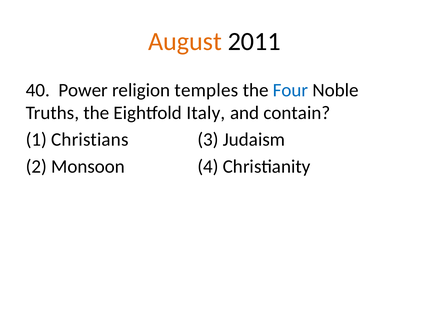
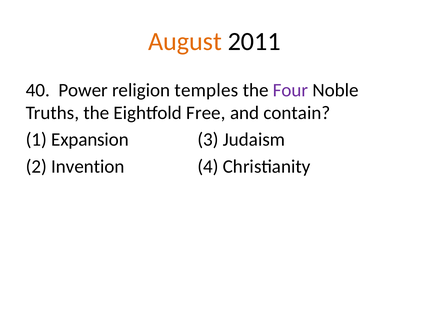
Four colour: blue -> purple
Italy: Italy -> Free
Christians: Christians -> Expansion
Monsoon: Monsoon -> Invention
